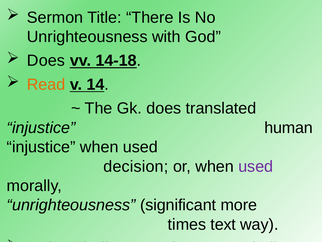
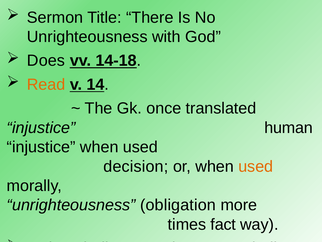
Gk does: does -> once
used at (256, 166) colour: purple -> orange
significant: significant -> obligation
text: text -> fact
